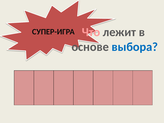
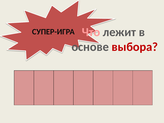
выбора colour: blue -> red
